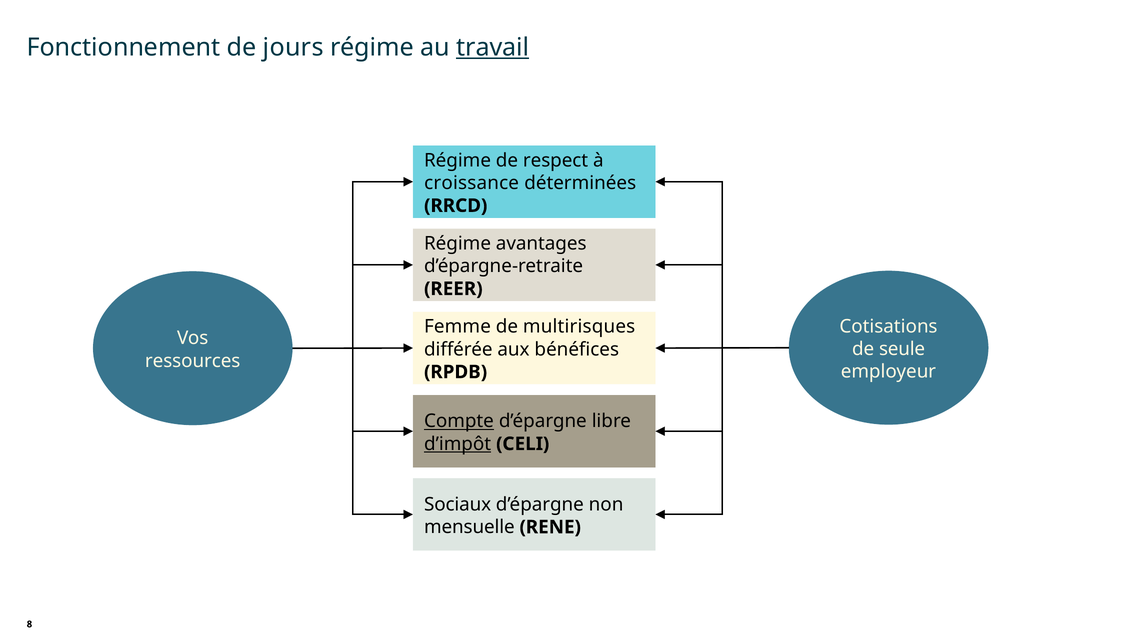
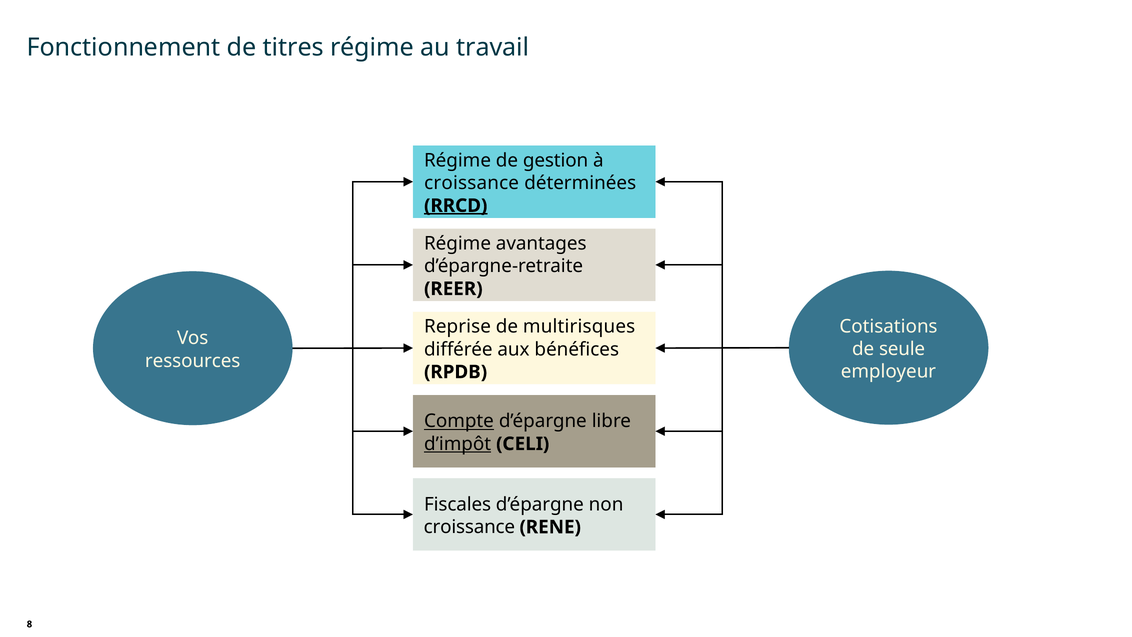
jours: jours -> titres
travail underline: present -> none
respect: respect -> gestion
RRCD underline: none -> present
Femme: Femme -> Reprise
Sociaux: Sociaux -> Fiscales
mensuelle at (469, 527): mensuelle -> croissance
